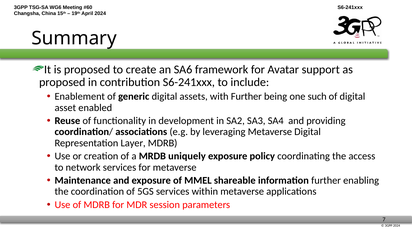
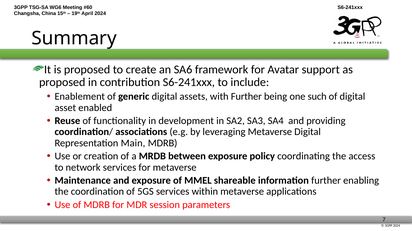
Layer: Layer -> Main
uniquely: uniquely -> between
